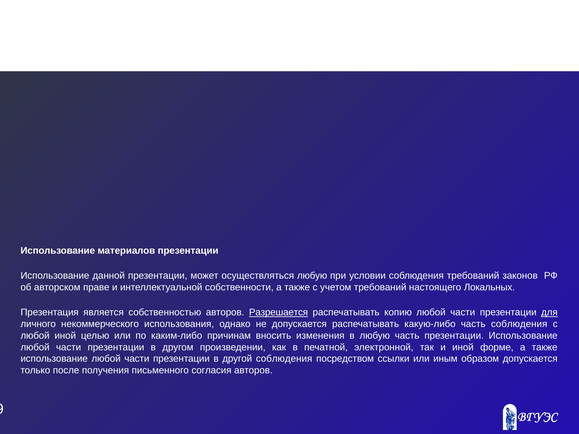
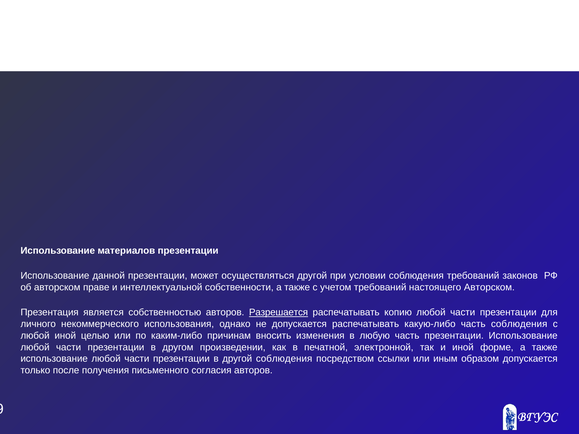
осуществляться любую: любую -> другой
настоящего Локальных: Локальных -> Авторском
для underline: present -> none
